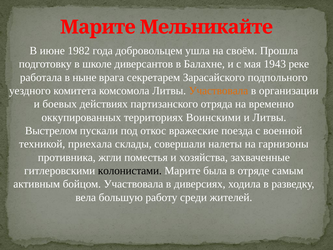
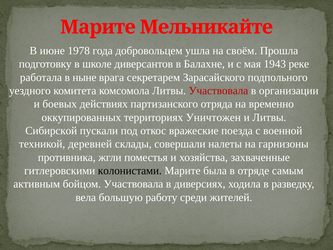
1982: 1982 -> 1978
Участвовала at (218, 91) colour: orange -> red
Воинскими: Воинскими -> Уничтожен
Выстрелом: Выстрелом -> Сибирской
приехала: приехала -> деревней
